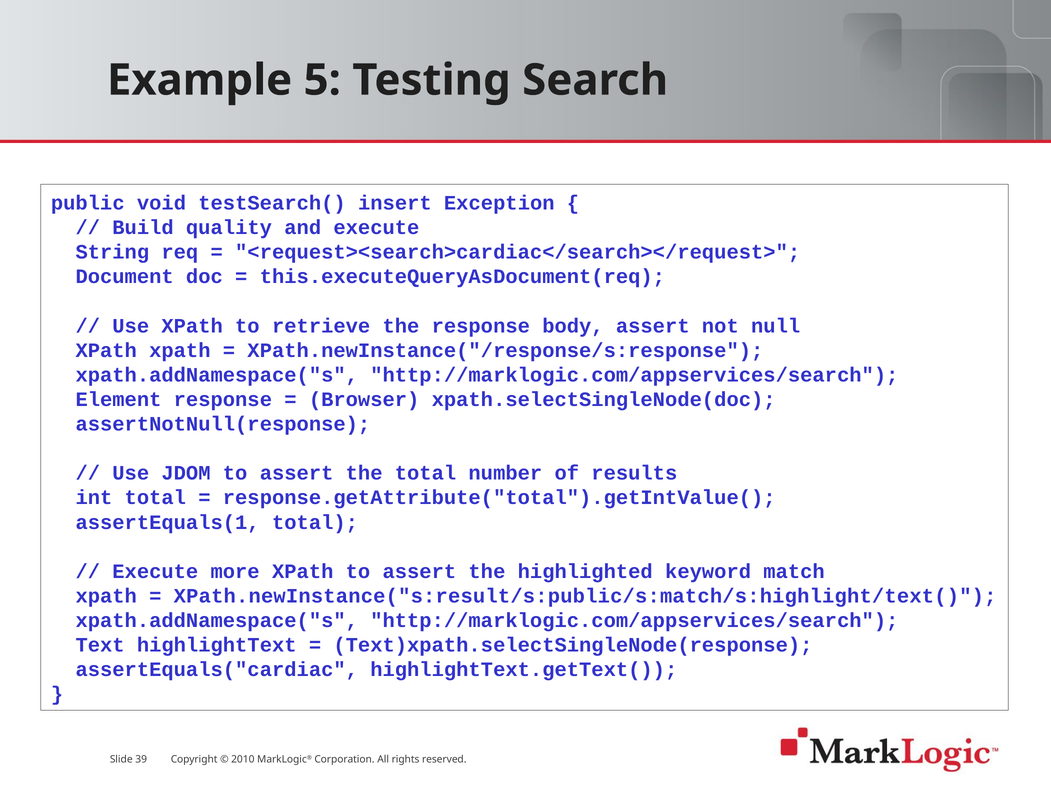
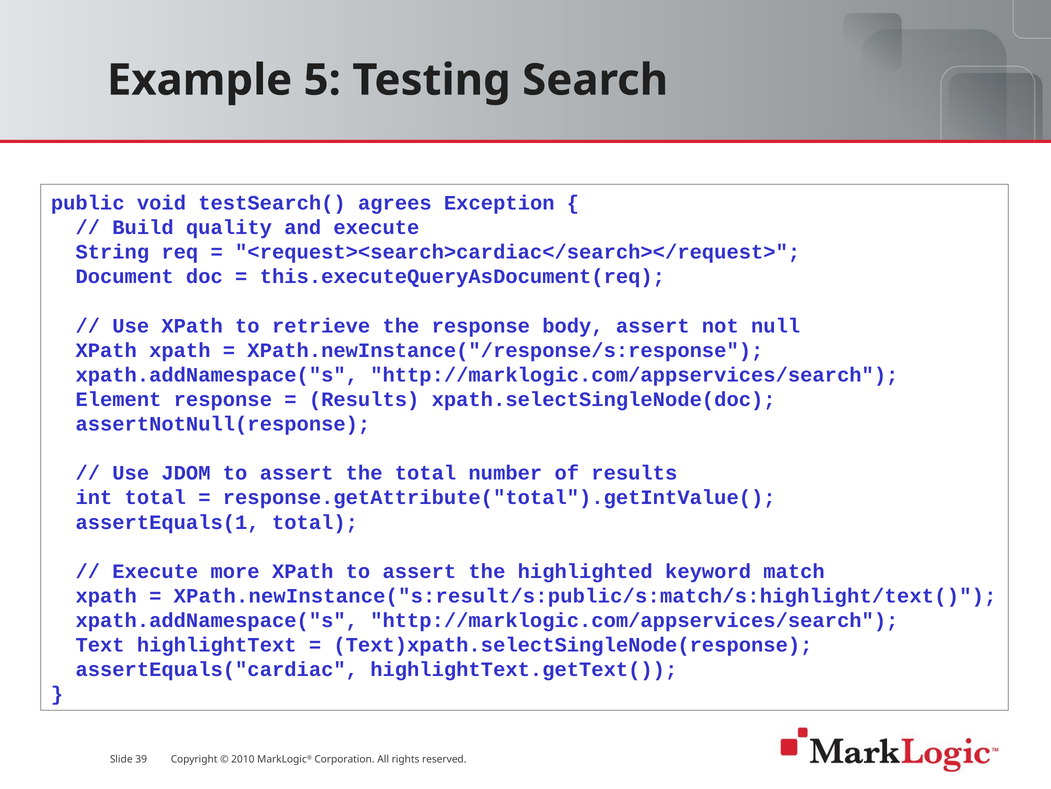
insert: insert -> agrees
Browser at (364, 399): Browser -> Results
